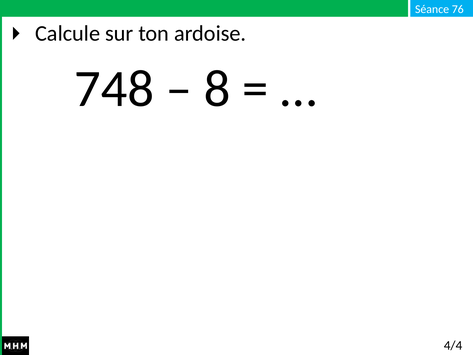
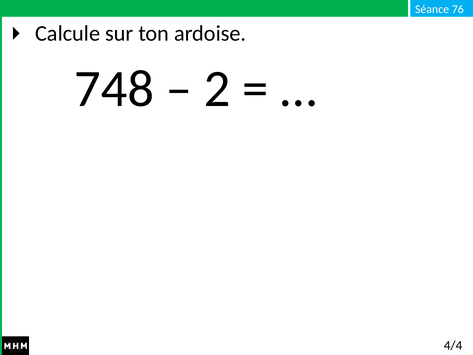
8: 8 -> 2
